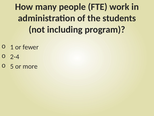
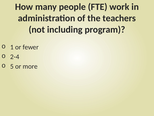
students: students -> teachers
